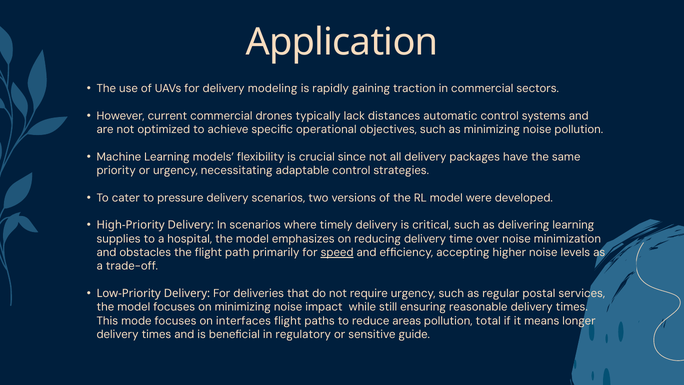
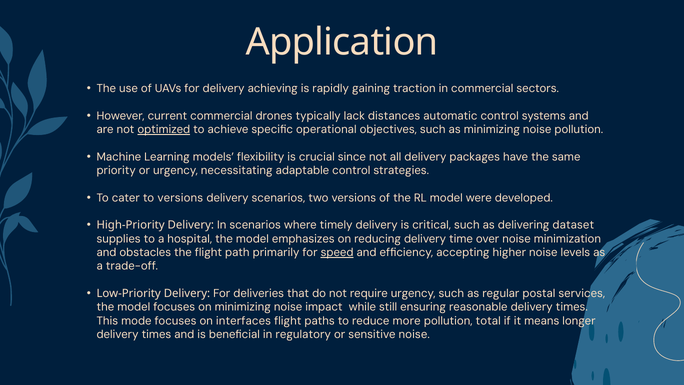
modeling: modeling -> achieving
optimized underline: none -> present
to pressure: pressure -> versions
delivering learning: learning -> dataset
areas: areas -> more
sensitive guide: guide -> noise
